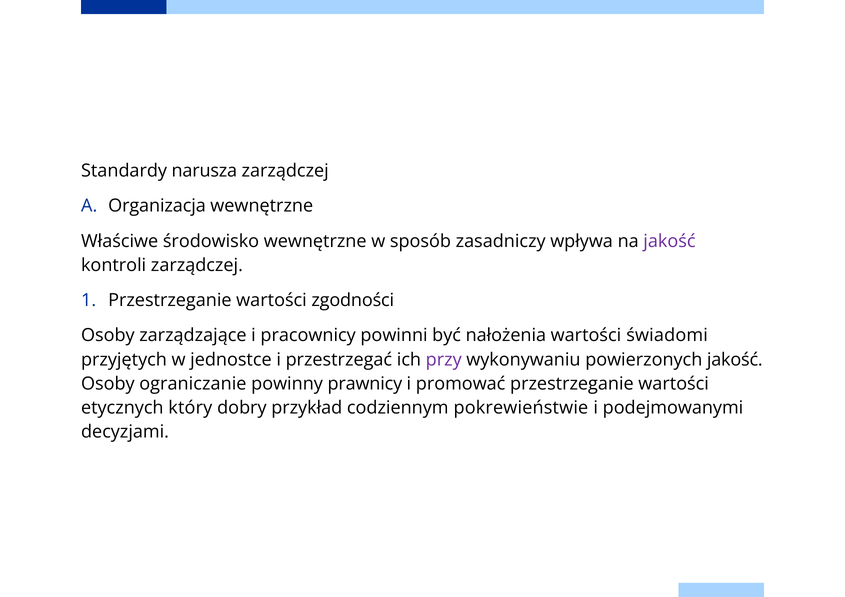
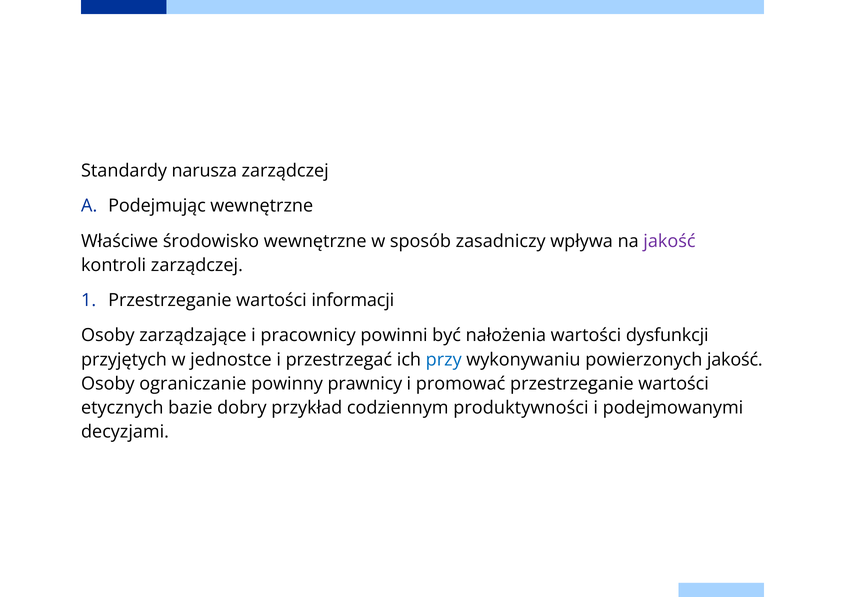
Organizacja: Organizacja -> Podejmując
zgodności: zgodności -> informacji
świadomi: świadomi -> dysfunkcji
przy colour: purple -> blue
który: który -> bazie
pokrewieństwie: pokrewieństwie -> produktywności
